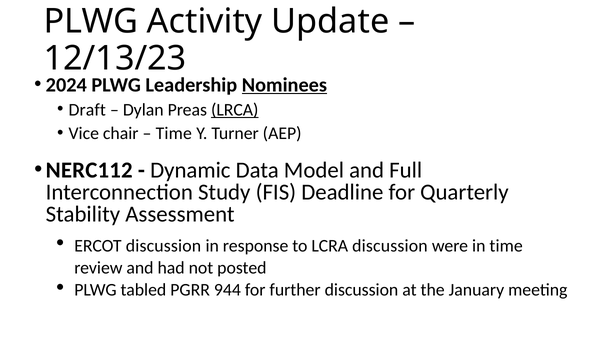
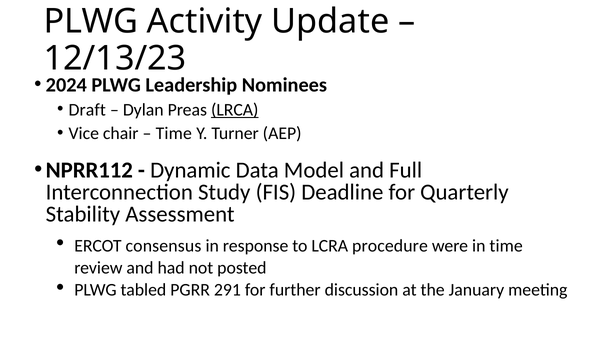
Nominees underline: present -> none
NERC112: NERC112 -> NPRR112
ERCOT discussion: discussion -> consensus
LCRA discussion: discussion -> procedure
944: 944 -> 291
